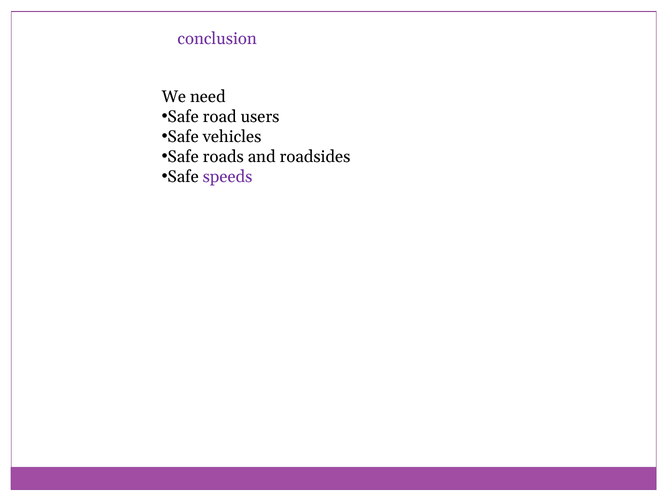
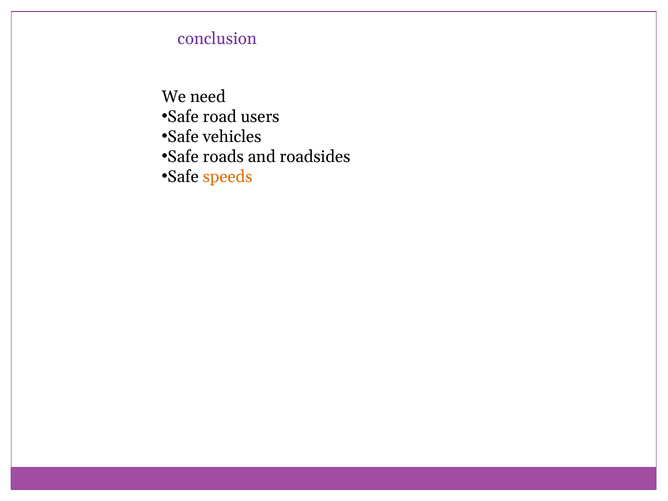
speeds colour: purple -> orange
